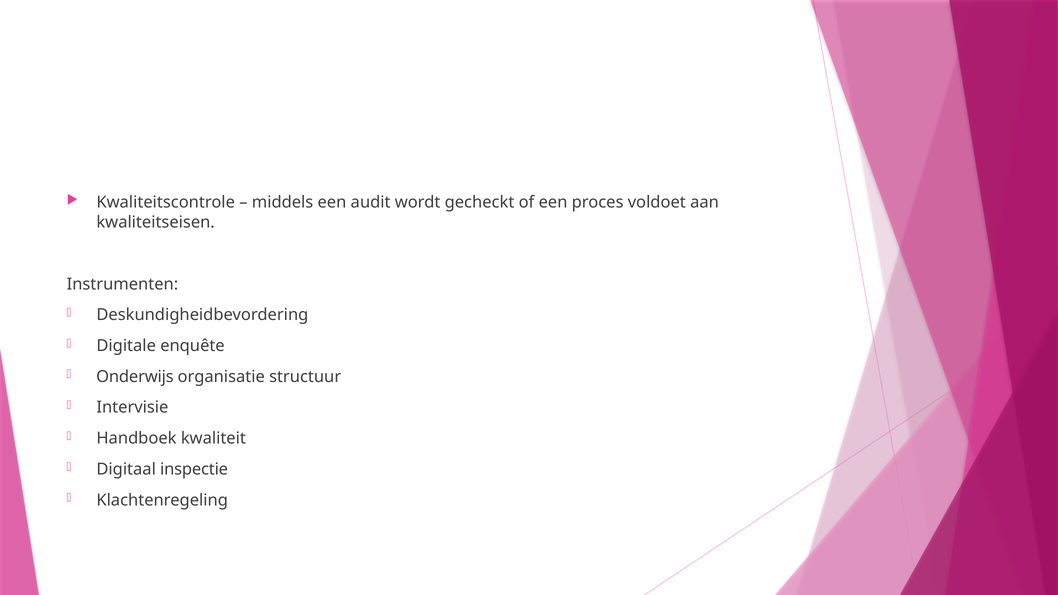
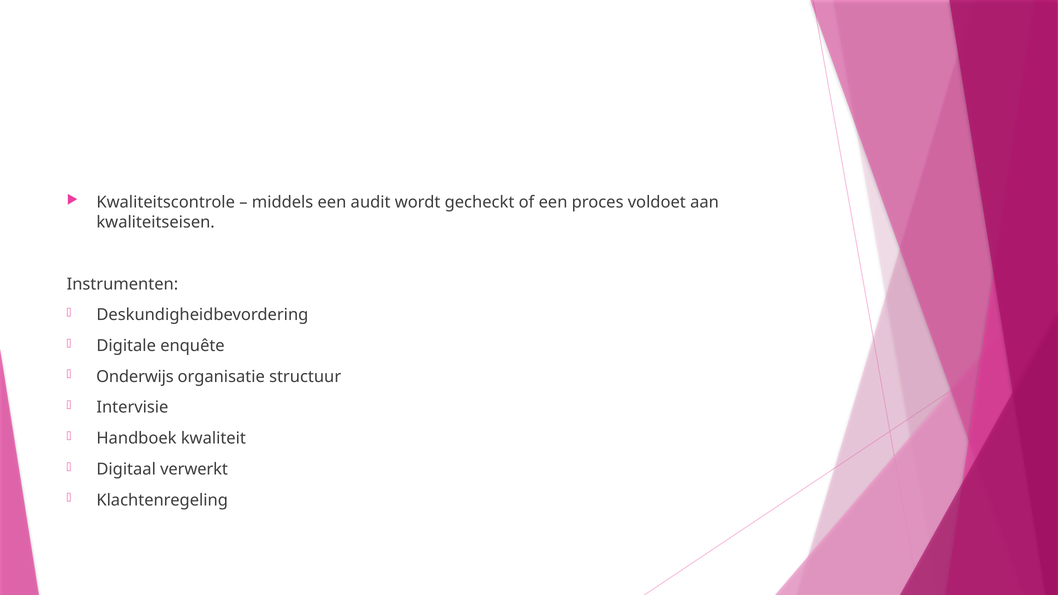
inspectie: inspectie -> verwerkt
